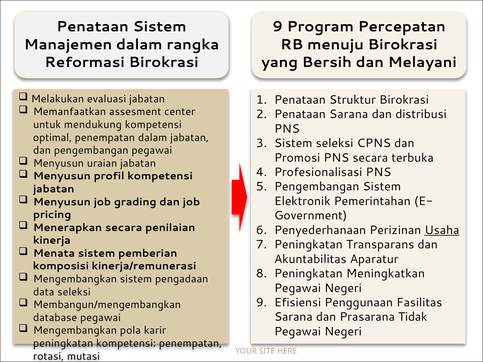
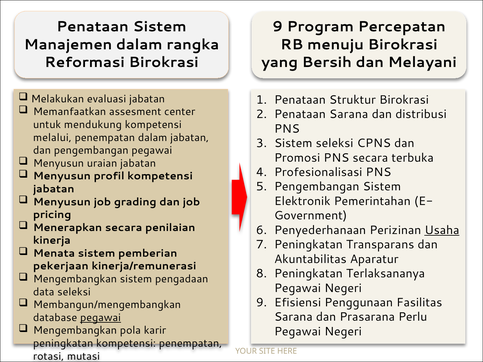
optimal: optimal -> melalui
komposisi: komposisi -> pekerjaan
Meningkatkan: Meningkatkan -> Terlaksananya
Tidak: Tidak -> Perlu
pegawai at (101, 318) underline: none -> present
